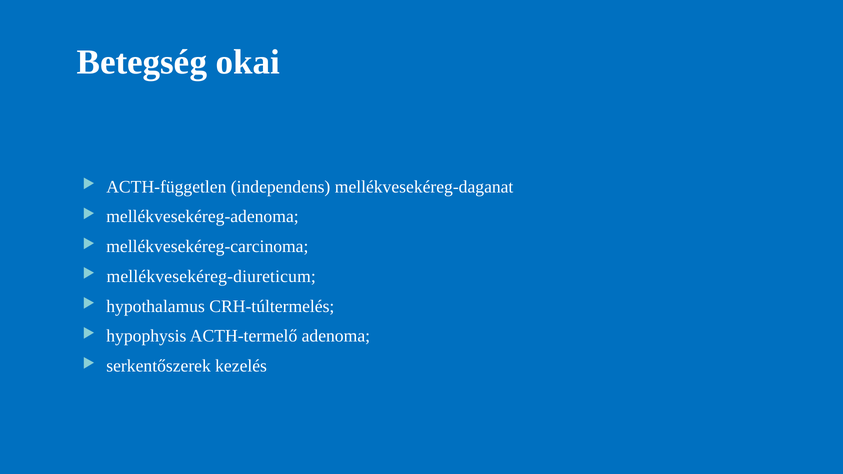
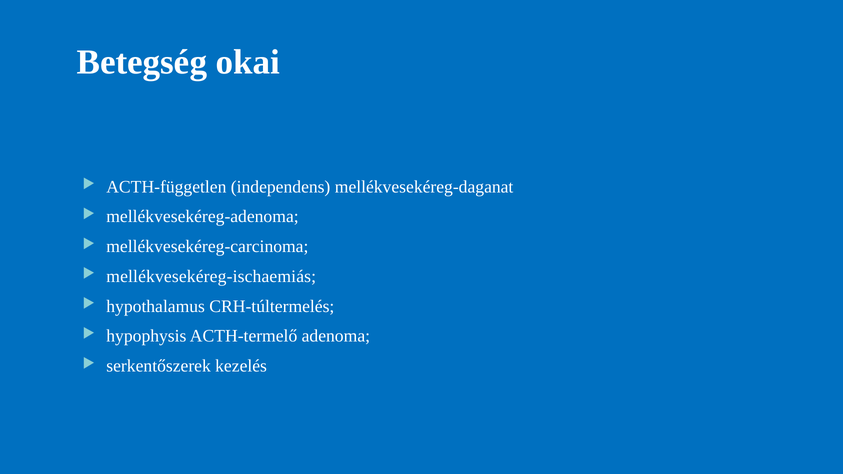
mellékvesekéreg-diureticum: mellékvesekéreg-diureticum -> mellékvesekéreg-ischaemiás
